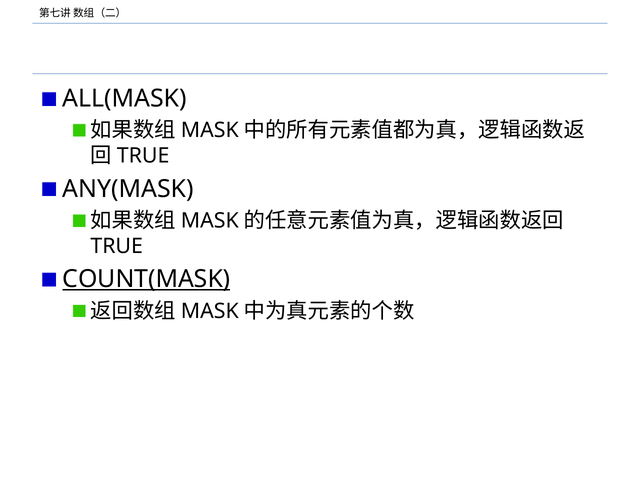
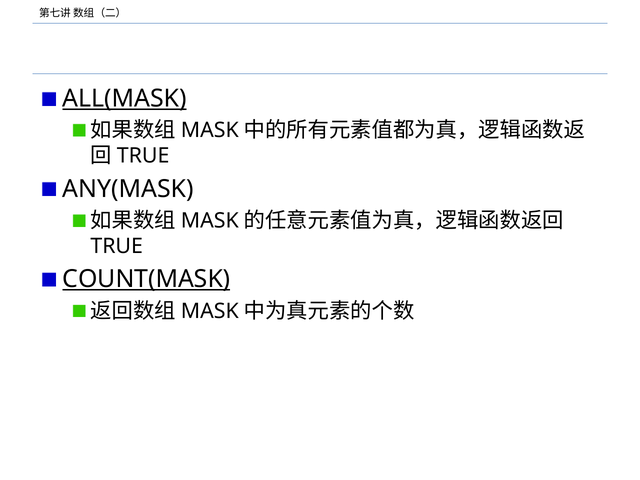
ALL(MASK underline: none -> present
